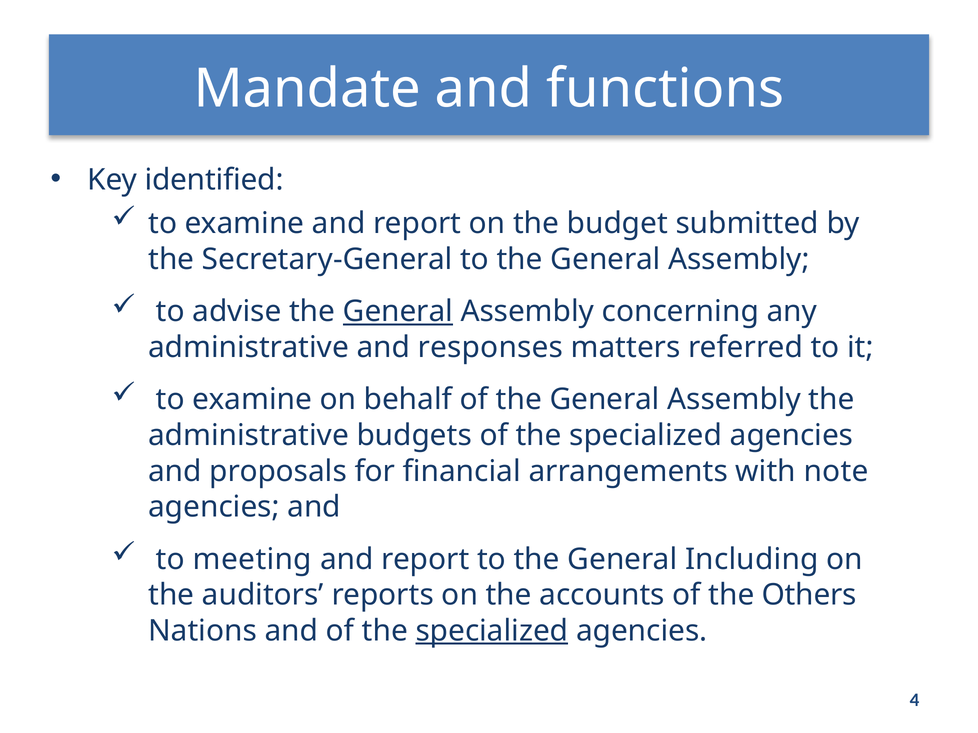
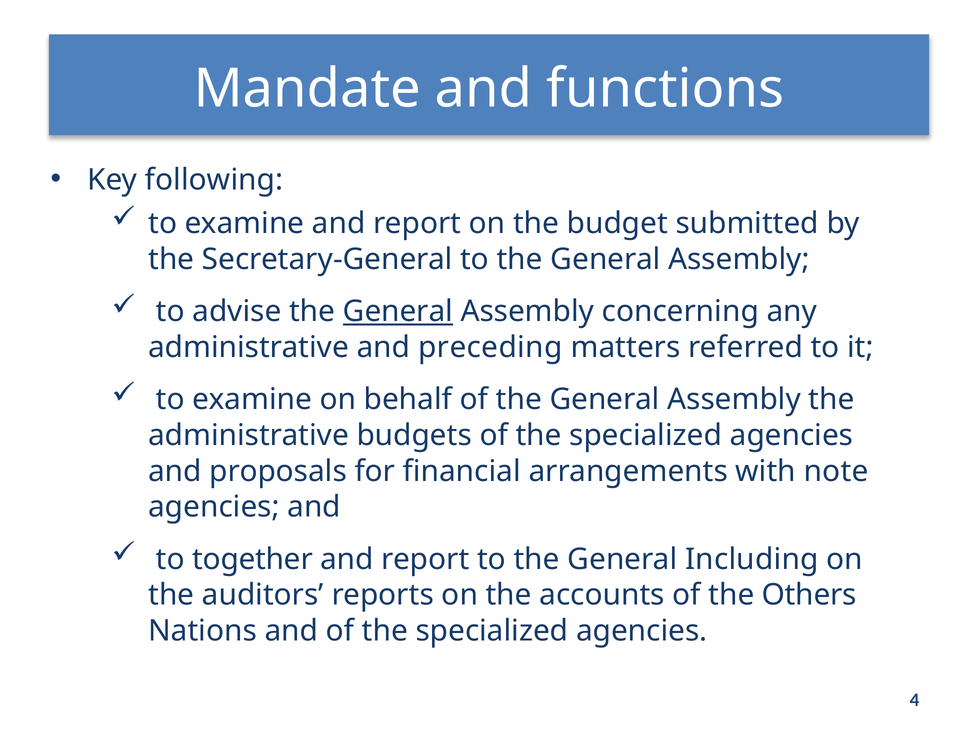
identified: identified -> following
responses: responses -> preceding
meeting: meeting -> together
specialized at (492, 631) underline: present -> none
